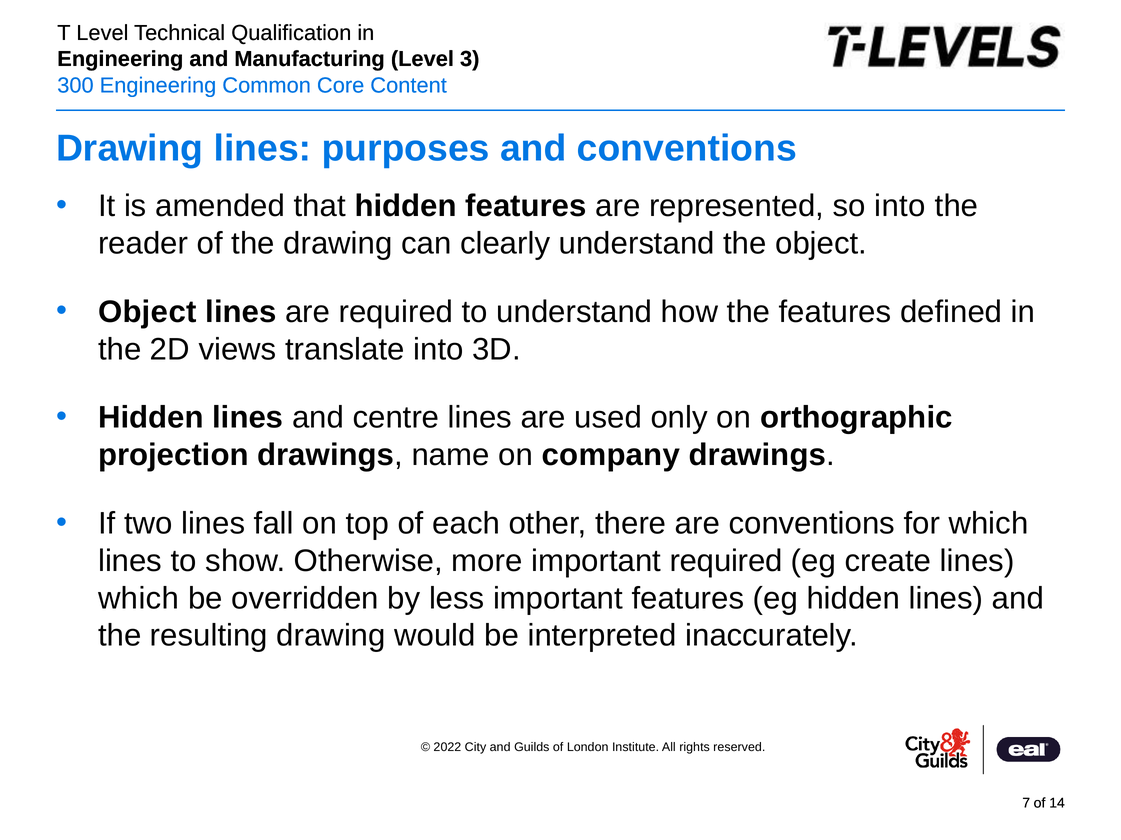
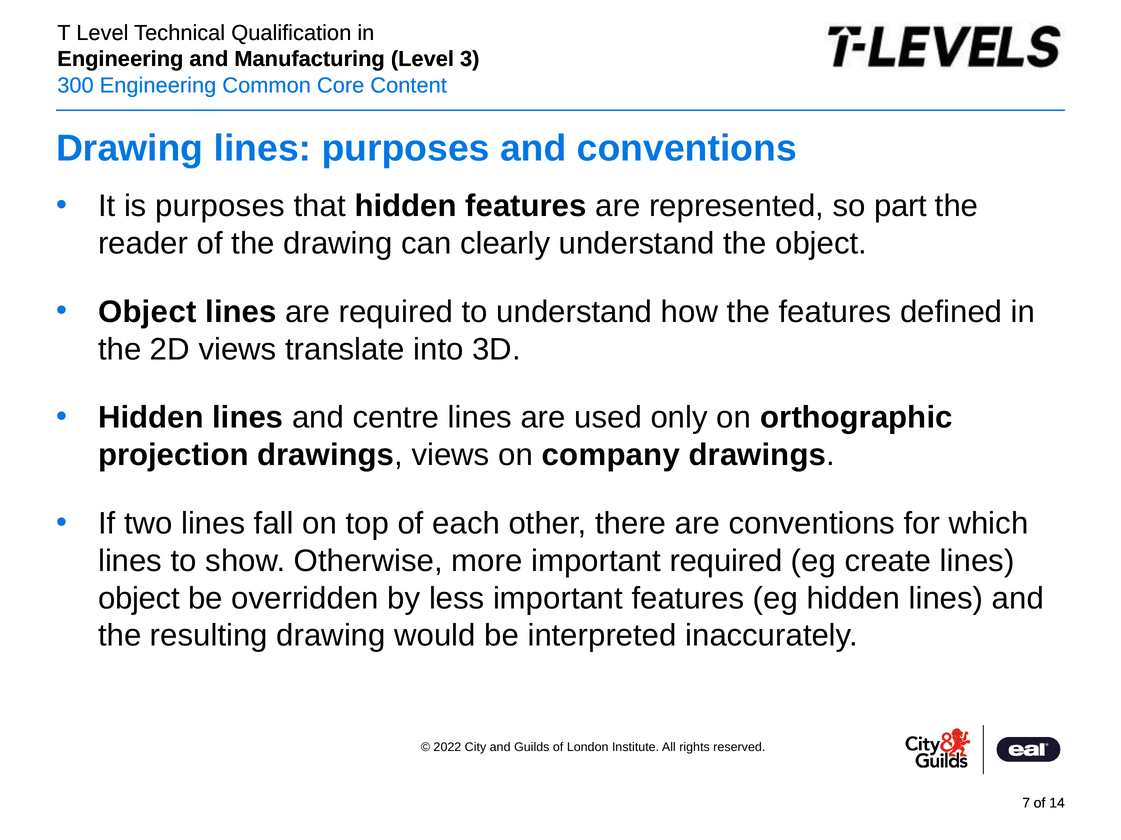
is amended: amended -> purposes
so into: into -> part
drawings name: name -> views
which at (139, 599): which -> object
